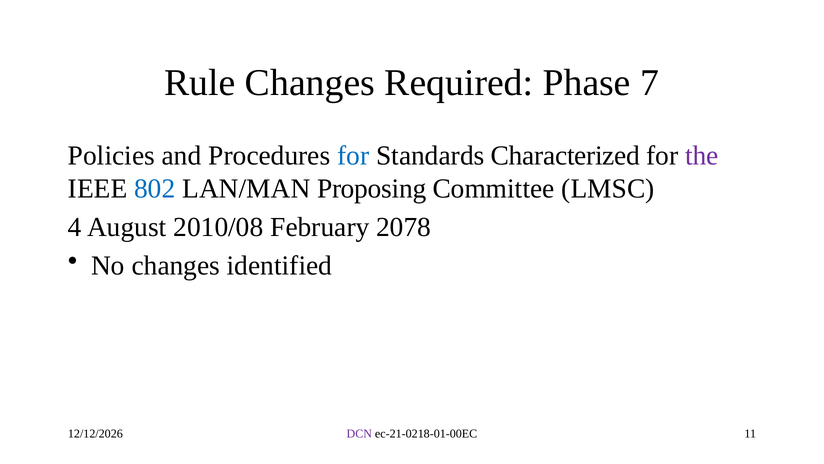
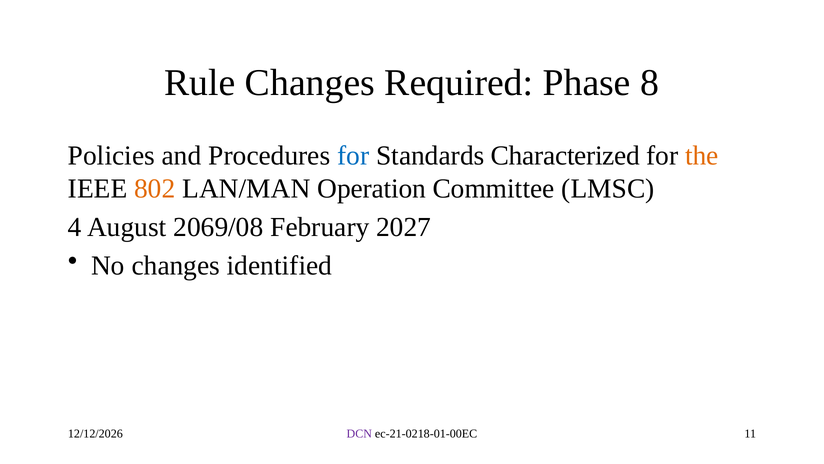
7: 7 -> 8
the colour: purple -> orange
802 colour: blue -> orange
Proposing: Proposing -> Operation
2010/08: 2010/08 -> 2069/08
2078: 2078 -> 2027
